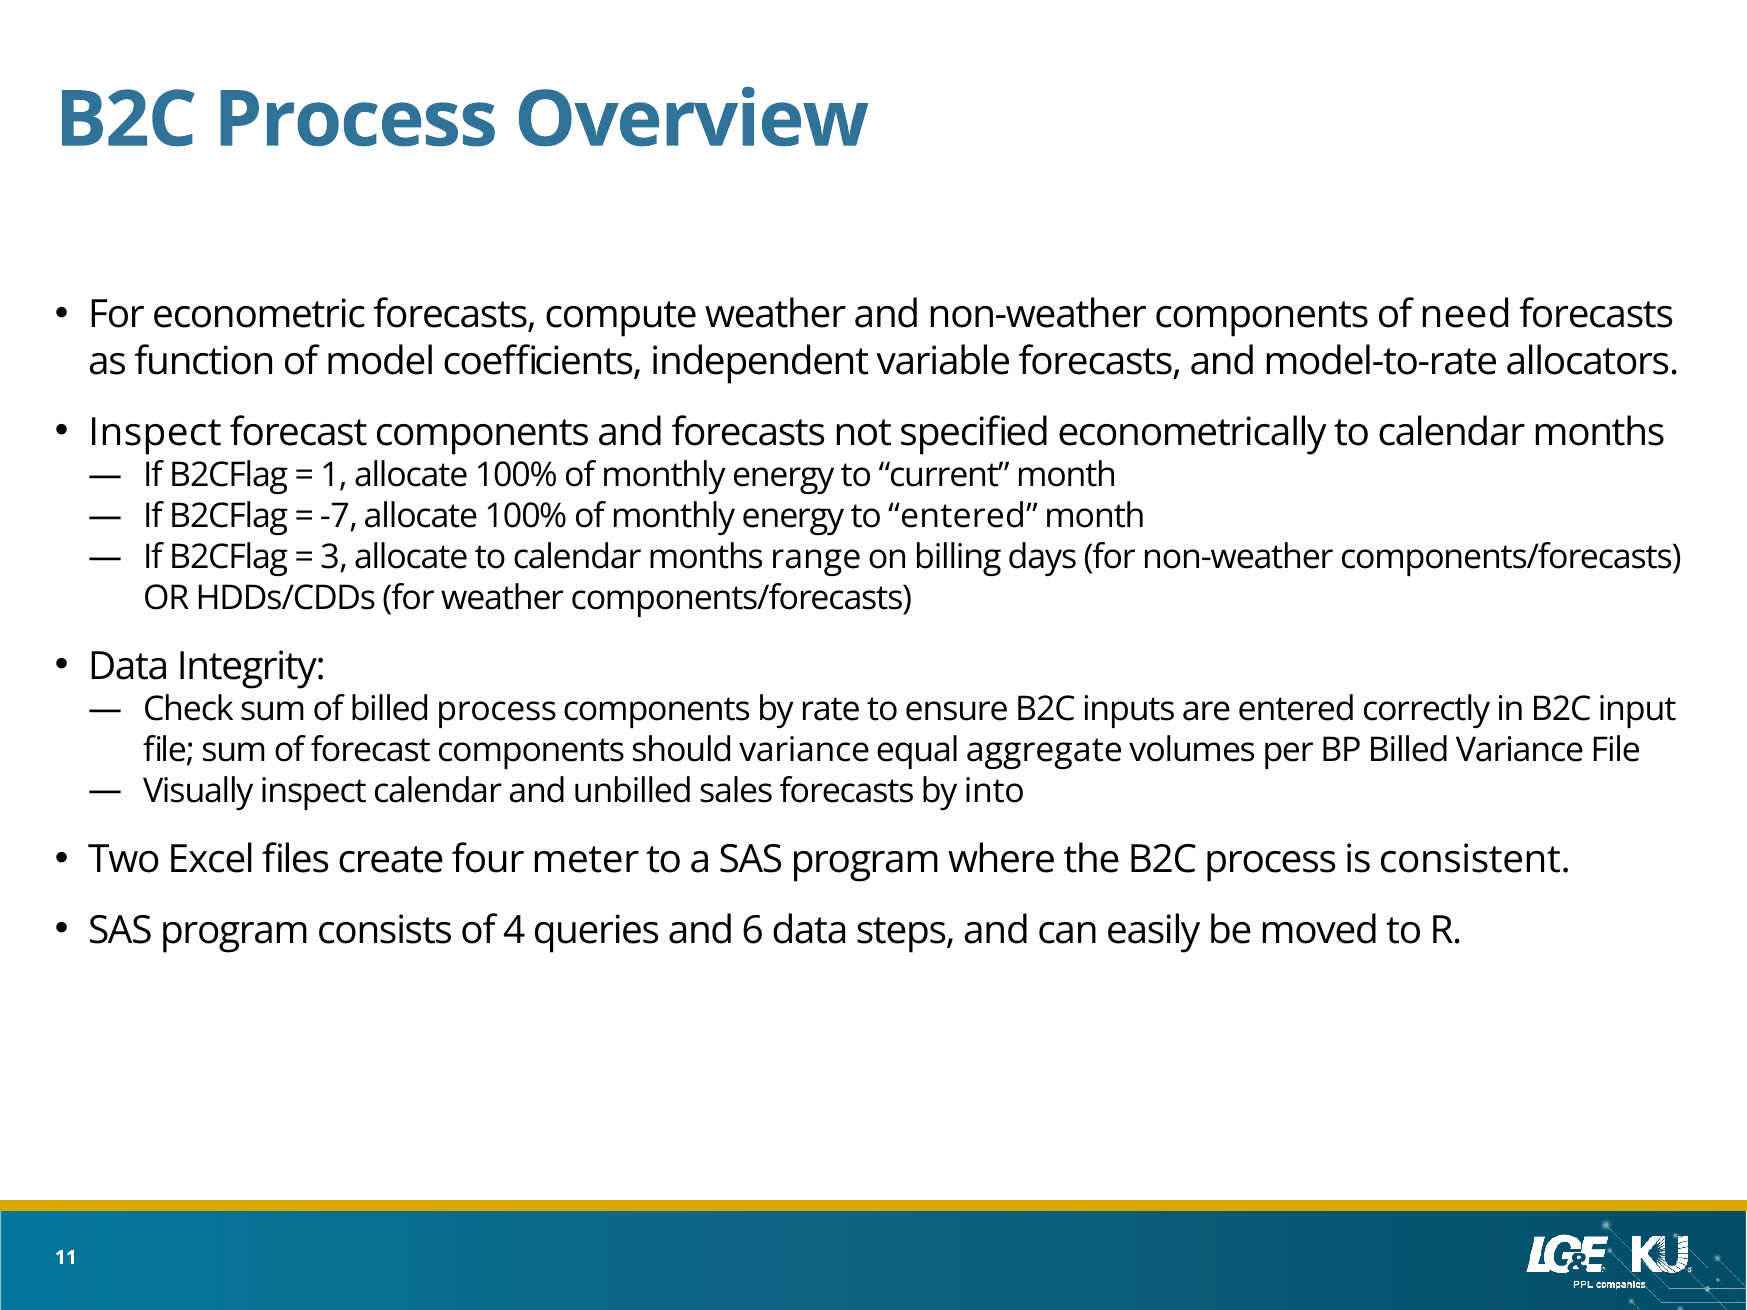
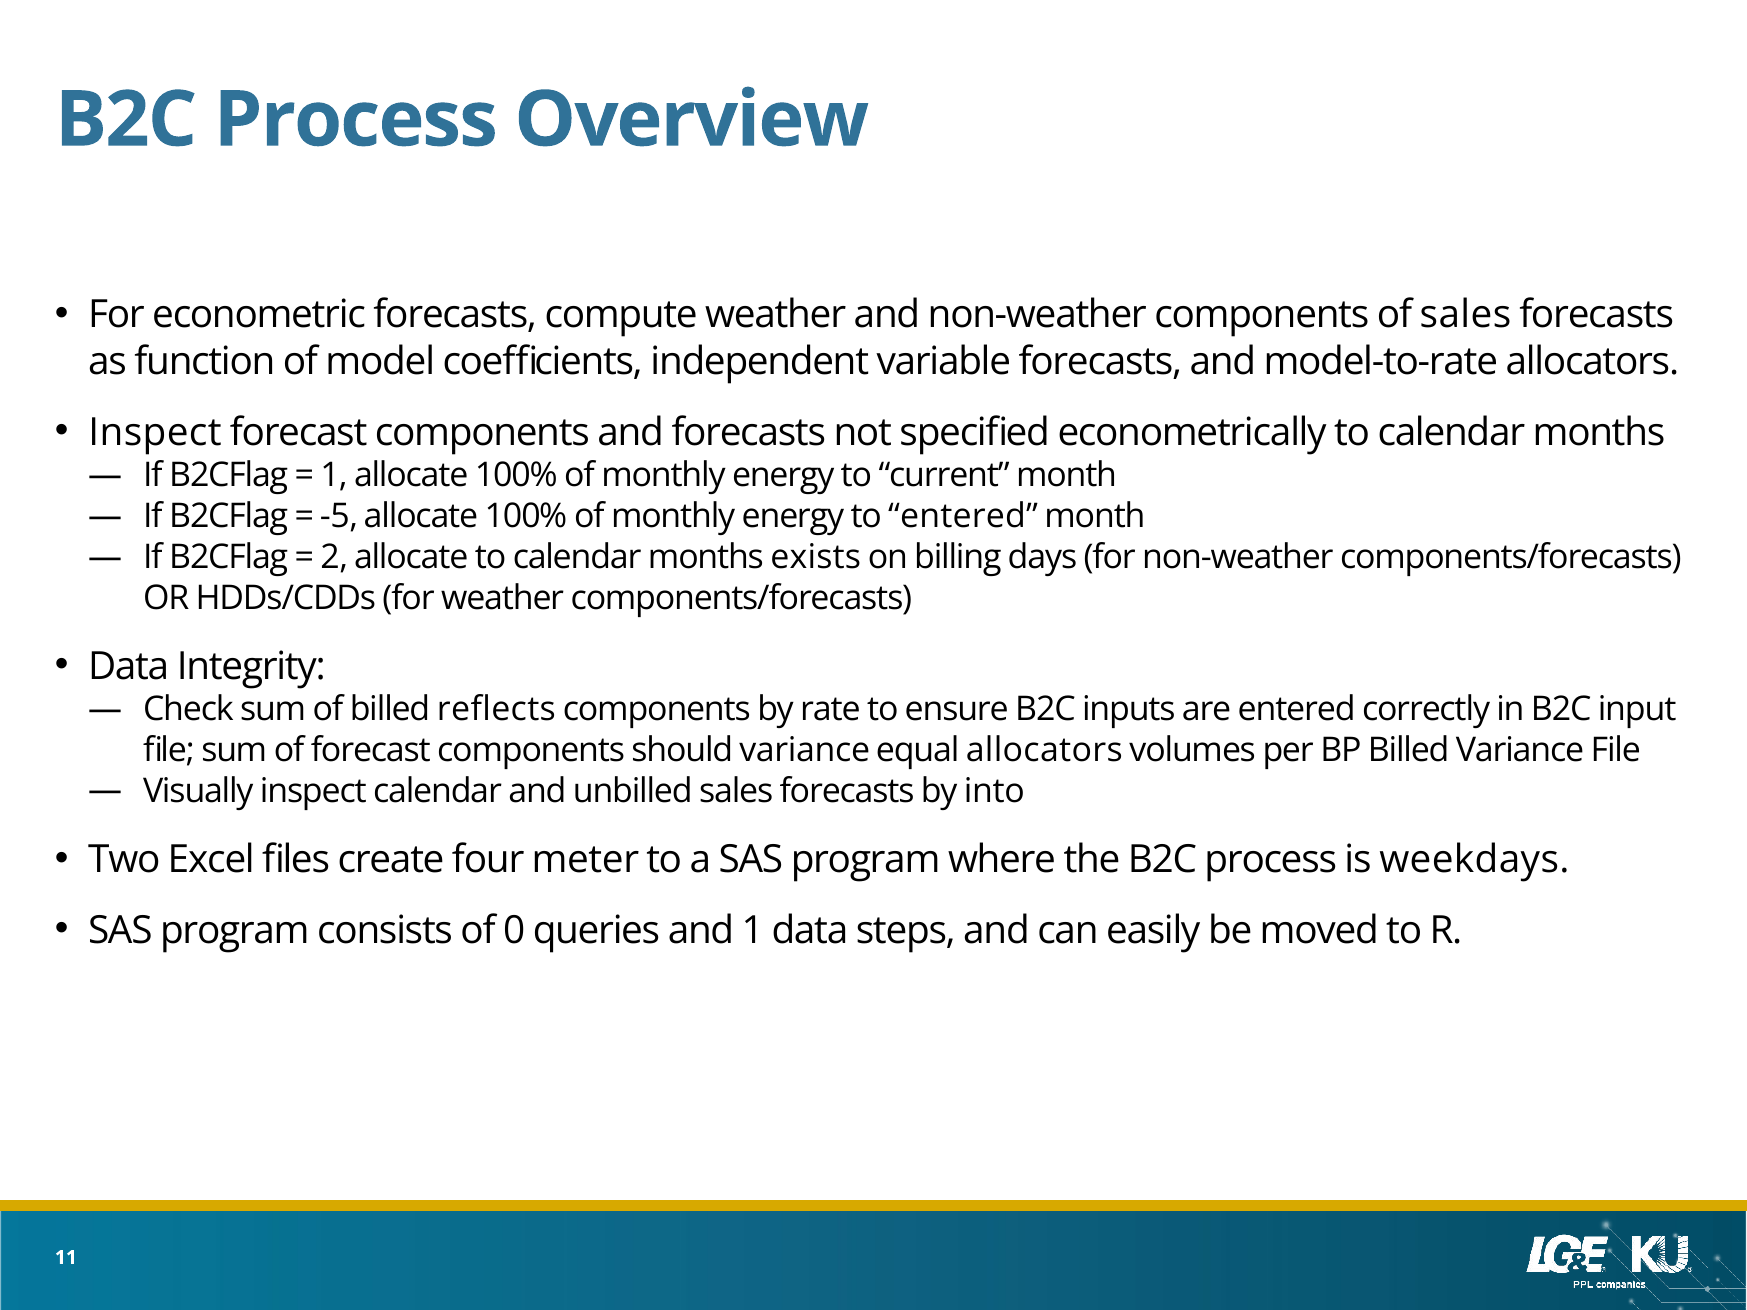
of need: need -> sales
-7: -7 -> -5
3: 3 -> 2
range: range -> exists
billed process: process -> reflects
equal aggregate: aggregate -> allocators
consistent: consistent -> weekdays
4: 4 -> 0
and 6: 6 -> 1
